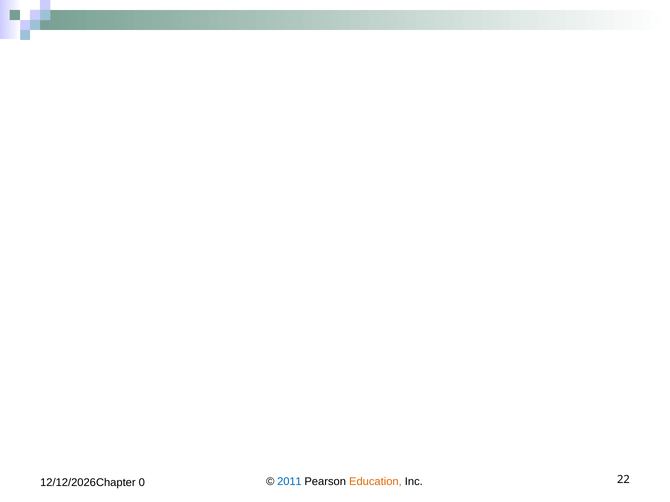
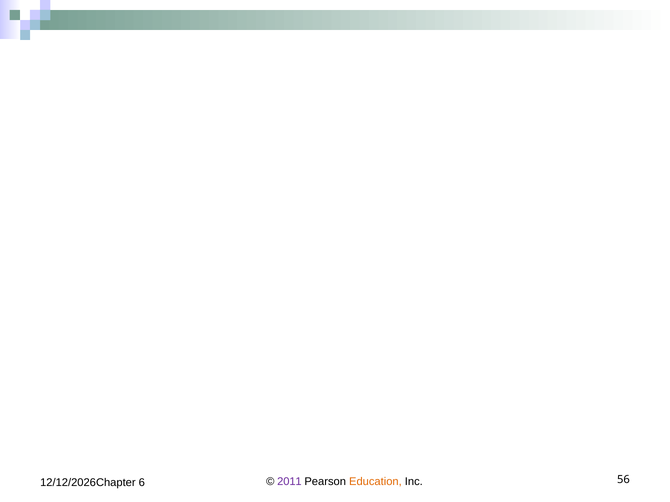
2011 colour: blue -> purple
22: 22 -> 56
0: 0 -> 6
